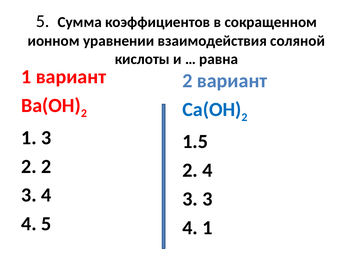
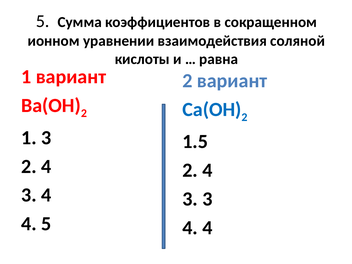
2 at (46, 166): 2 -> 4
1 at (207, 228): 1 -> 4
